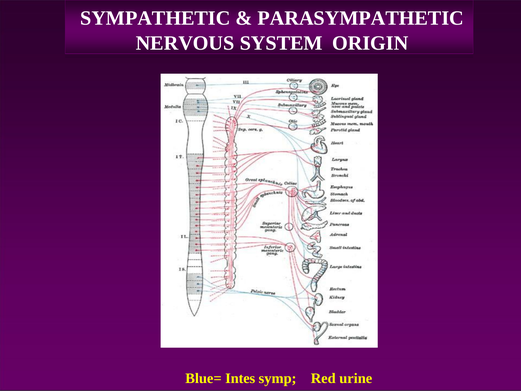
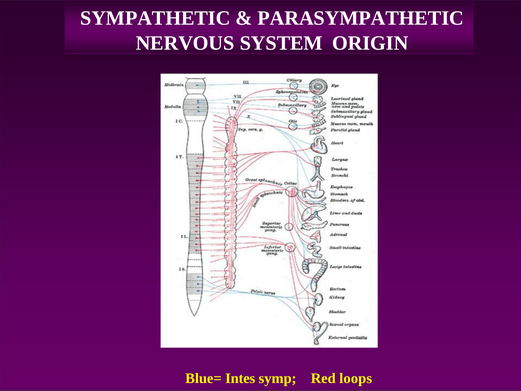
urine: urine -> loops
